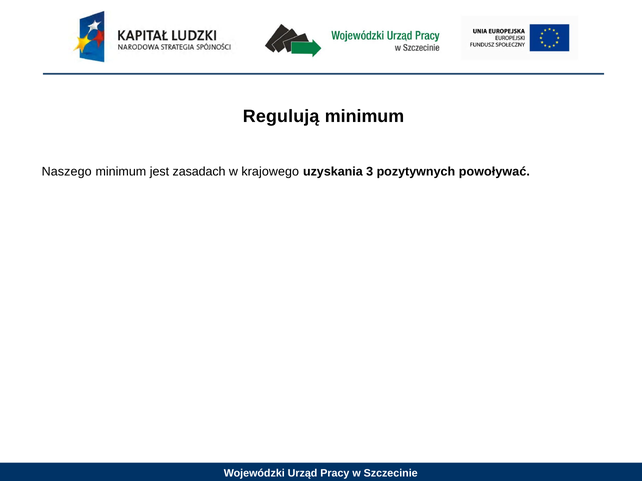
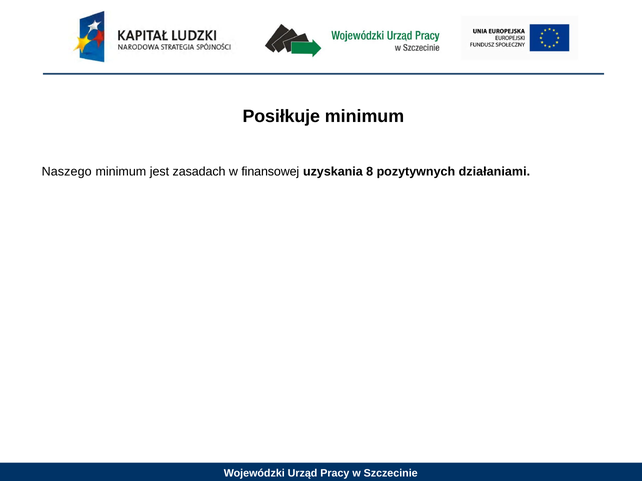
Regulują: Regulują -> Posiłkuje
krajowego: krajowego -> finansowej
3: 3 -> 8
powoływać: powoływać -> działaniami
